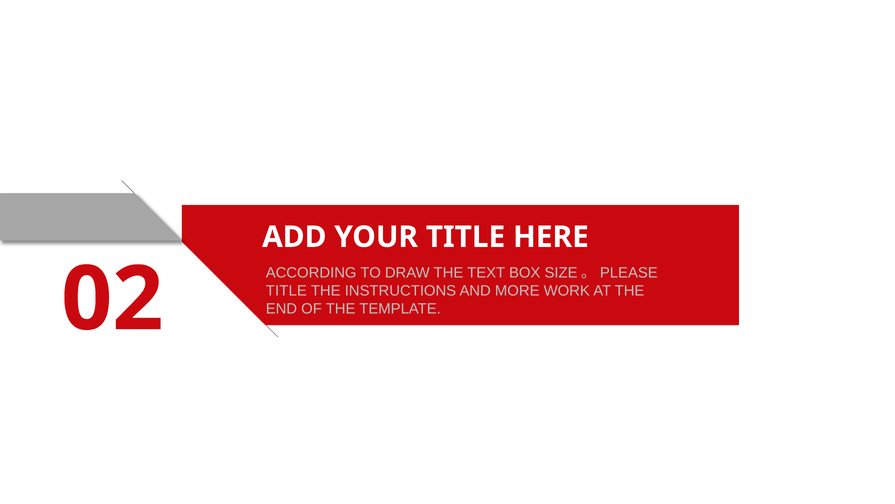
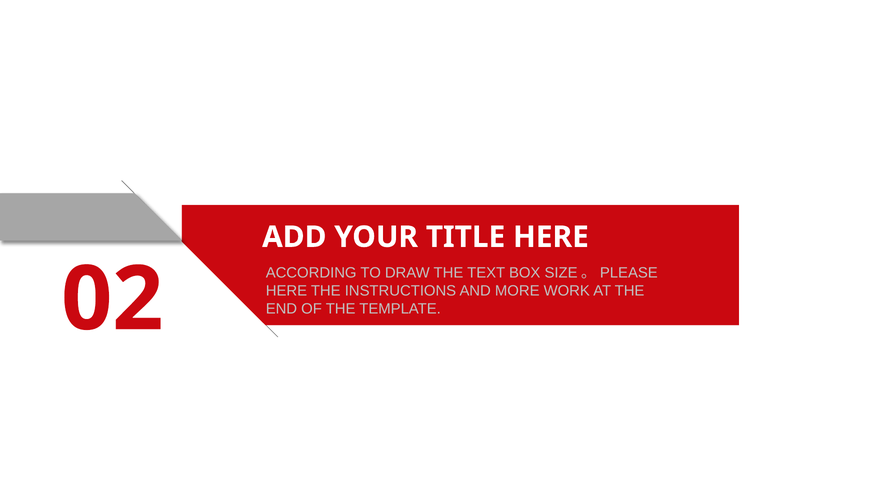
TITLE at (286, 291): TITLE -> HERE
